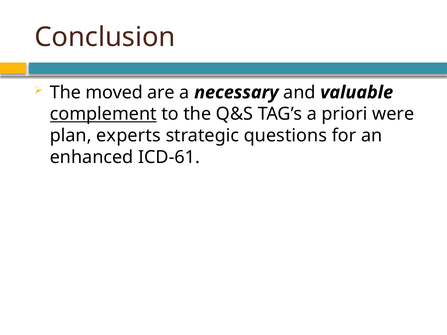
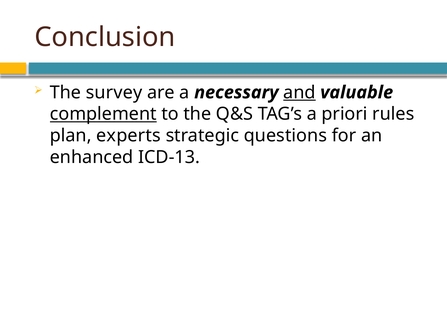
moved: moved -> survey
and underline: none -> present
were: were -> rules
ICD-61: ICD-61 -> ICD-13
